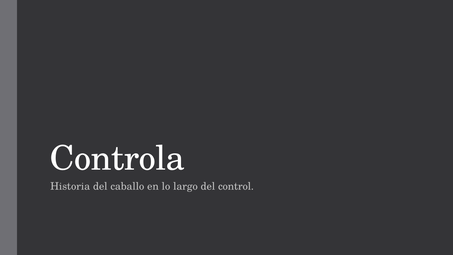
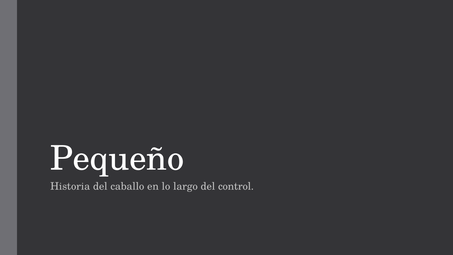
Controla: Controla -> Pequeño
